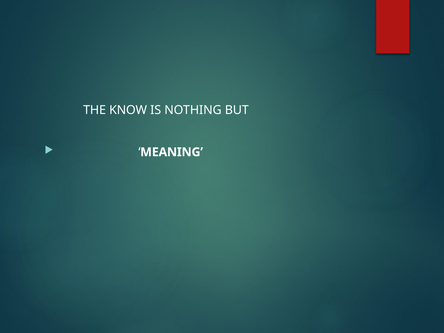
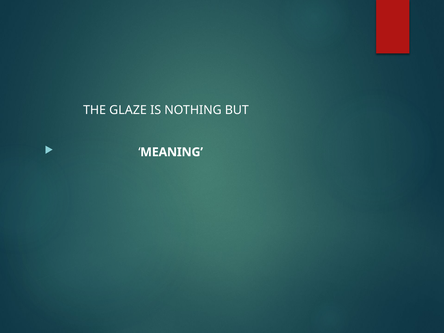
KNOW: KNOW -> GLAZE
